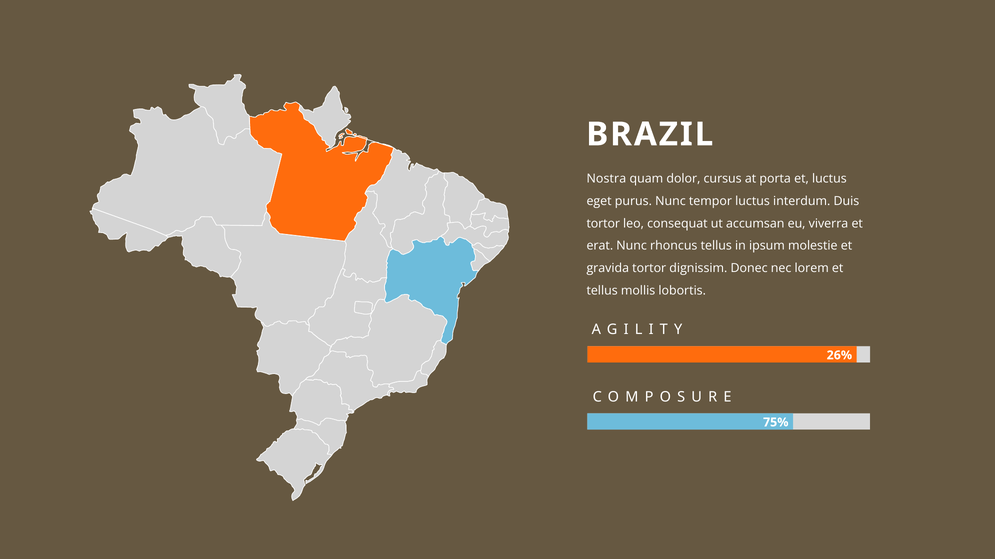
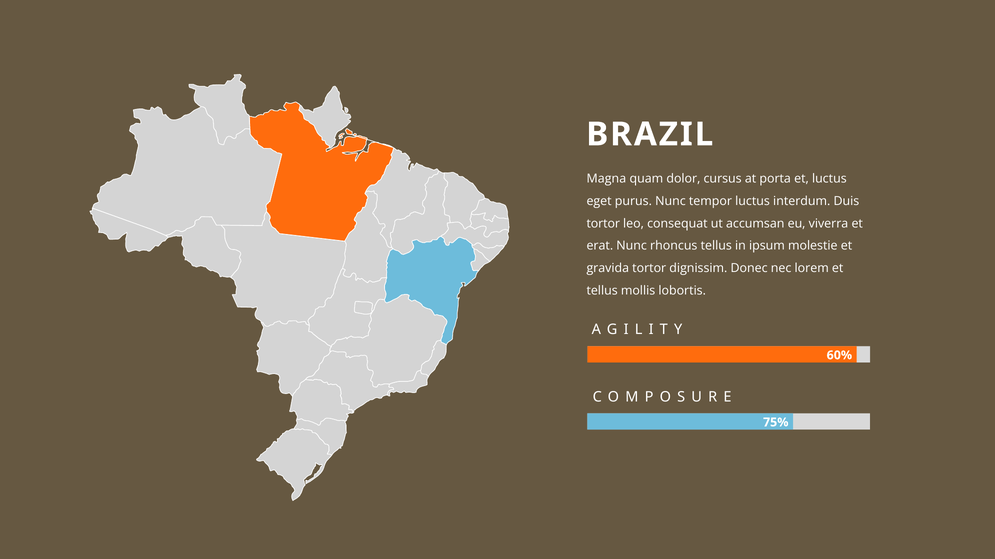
Nostra: Nostra -> Magna
26%: 26% -> 60%
